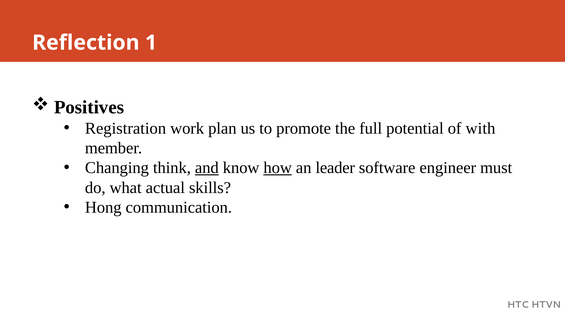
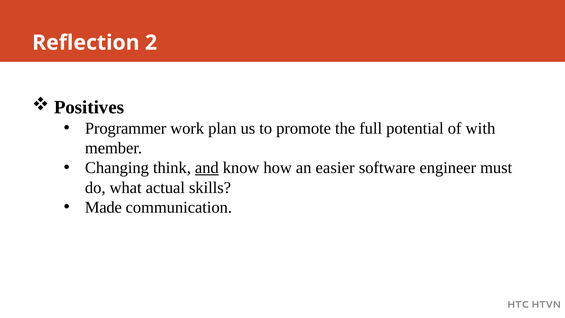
1: 1 -> 2
Registration: Registration -> Programmer
how underline: present -> none
leader: leader -> easier
Hong: Hong -> Made
